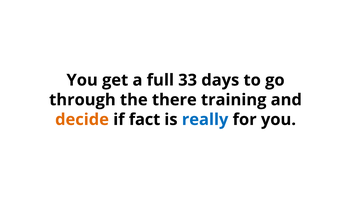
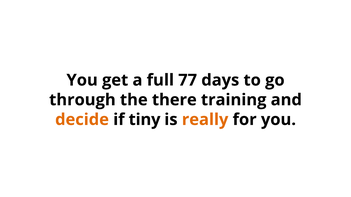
33: 33 -> 77
fact: fact -> tiny
really colour: blue -> orange
